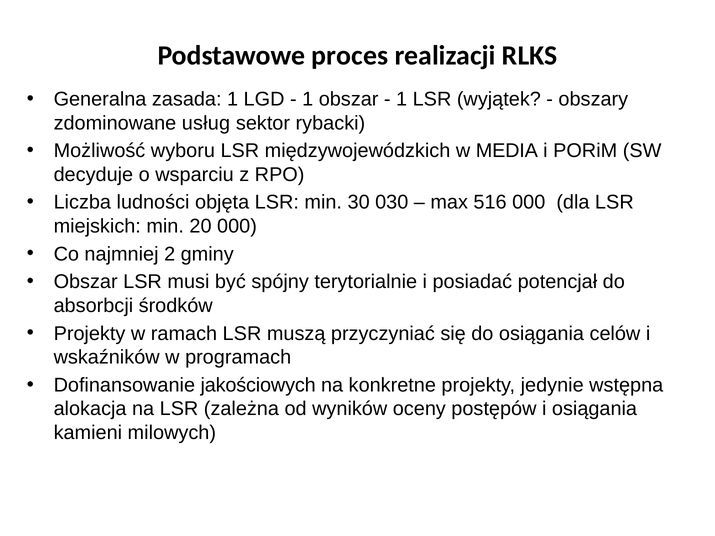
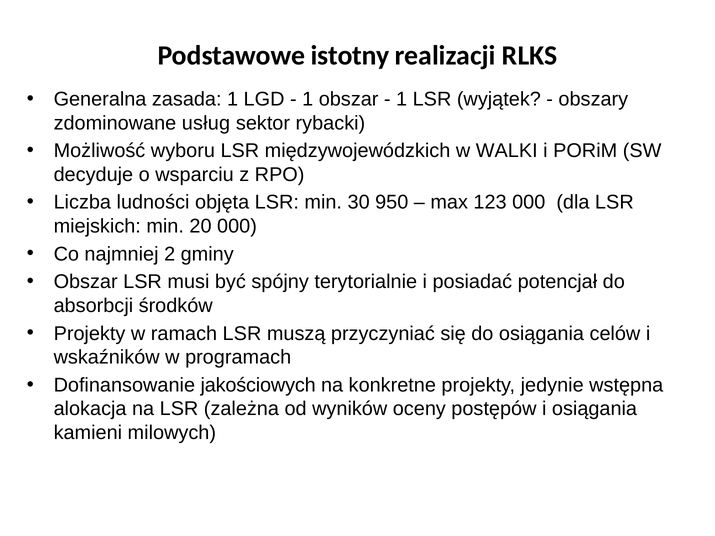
proces: proces -> istotny
MEDIA: MEDIA -> WALKI
030: 030 -> 950
516: 516 -> 123
